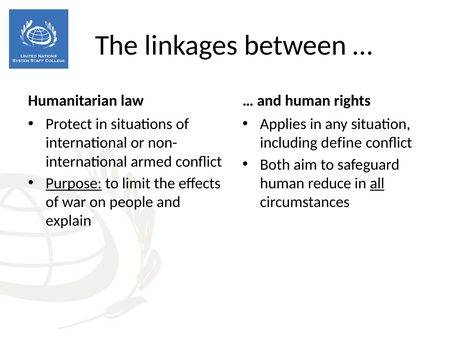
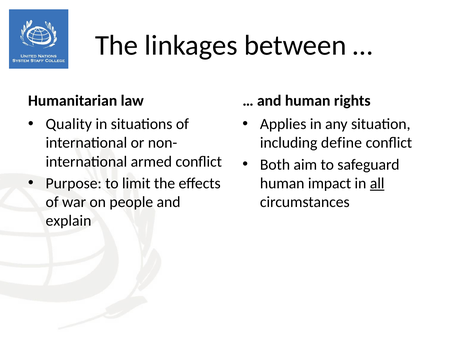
Protect: Protect -> Quality
Purpose underline: present -> none
reduce: reduce -> impact
